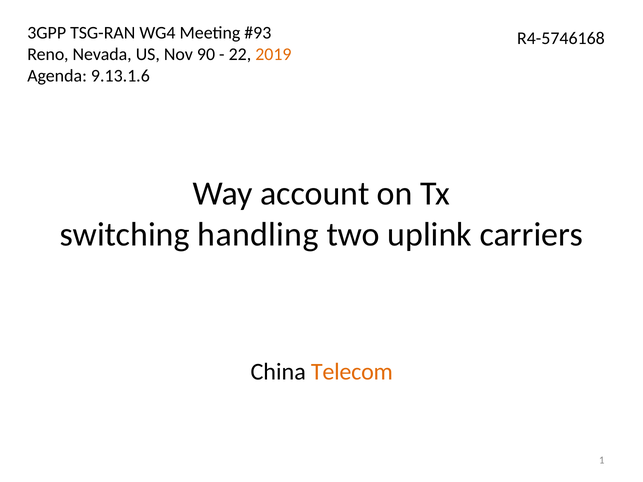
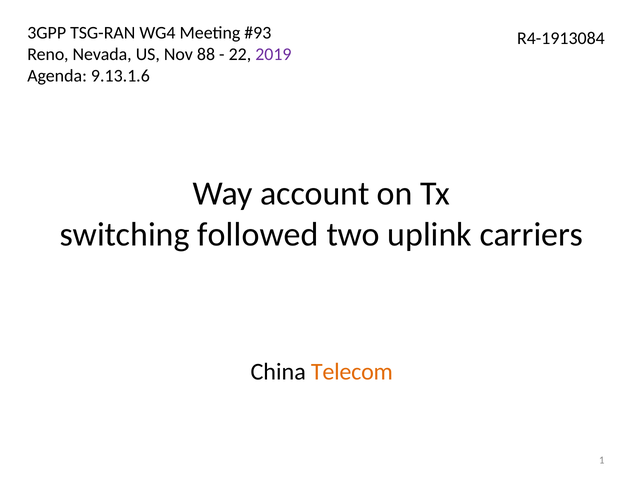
R4-5746168: R4-5746168 -> R4-1913084
90: 90 -> 88
2019 colour: orange -> purple
handling: handling -> followed
